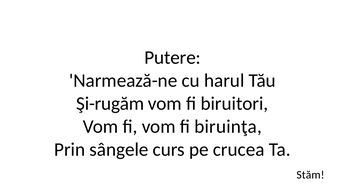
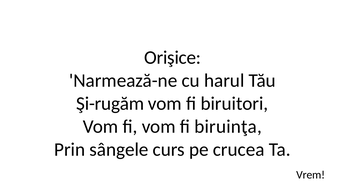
Putere: Putere -> Orişice
Stăm: Stăm -> Vrem
